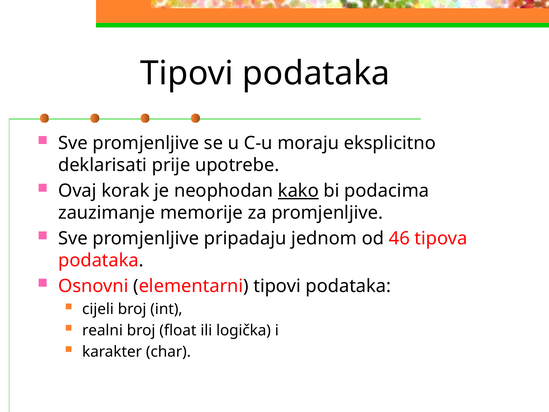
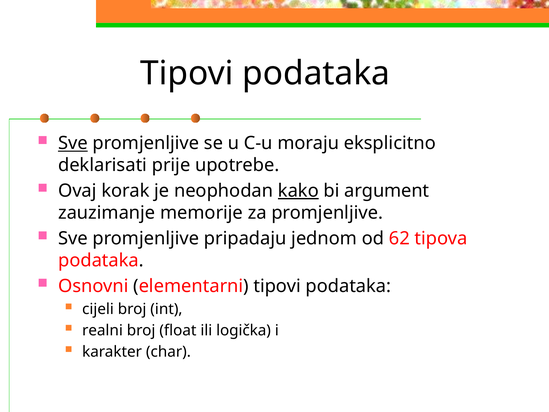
Sve at (73, 143) underline: none -> present
podacima: podacima -> argument
46: 46 -> 62
